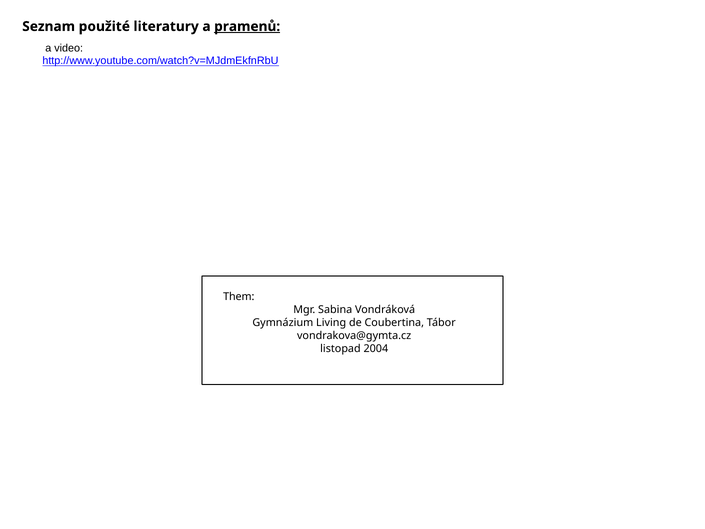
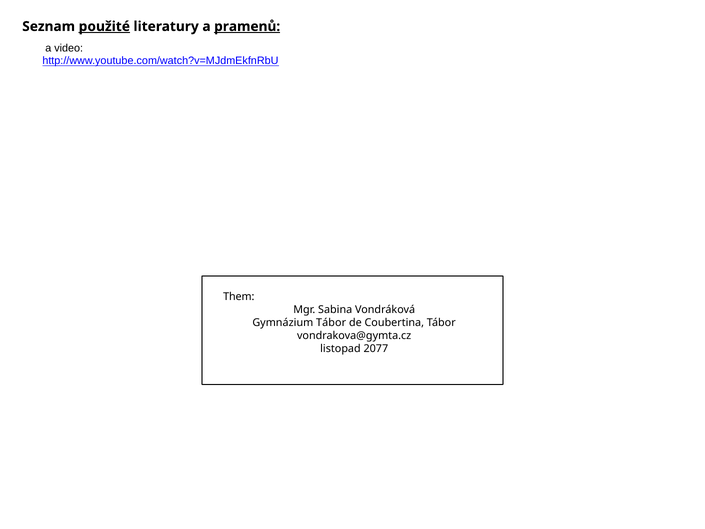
použité underline: none -> present
Gymnázium Living: Living -> Tábor
2004: 2004 -> 2077
